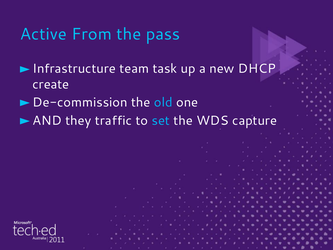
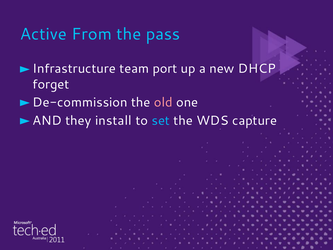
task: task -> port
create: create -> forget
old colour: light blue -> pink
traffic: traffic -> install
